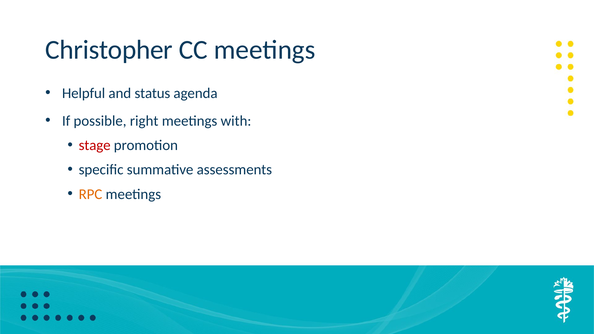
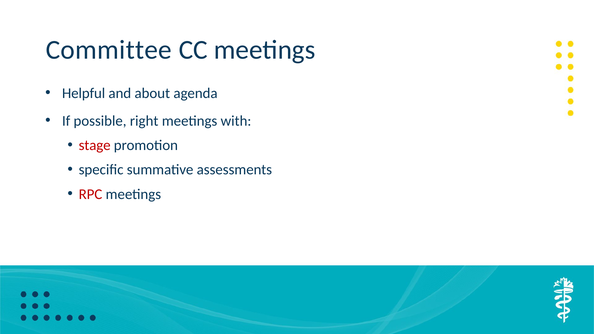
Christopher: Christopher -> Committee
status: status -> about
RPC colour: orange -> red
